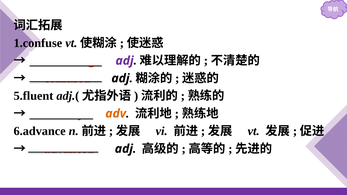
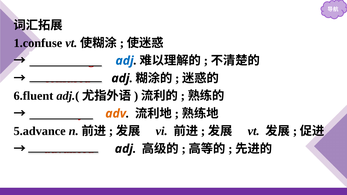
adj at (125, 61) colour: purple -> blue
5.fluent: 5.fluent -> 6.fluent
6.advance: 6.advance -> 5.advance
